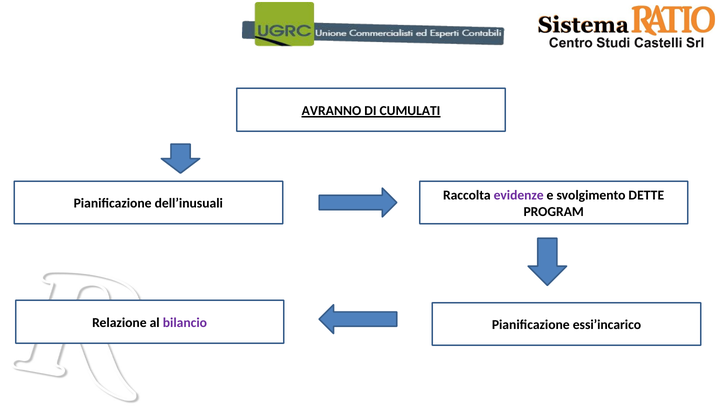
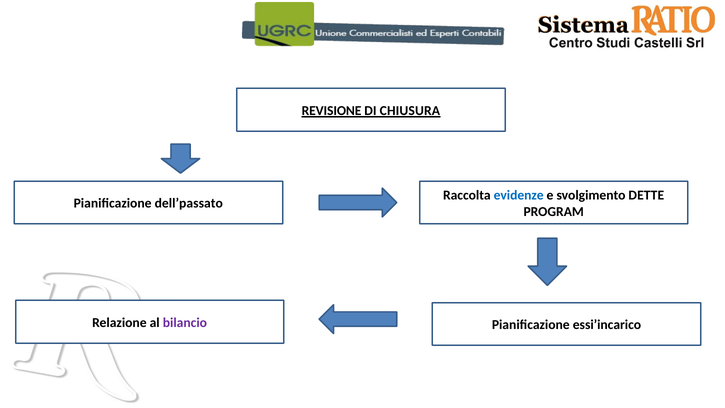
AVRANNO: AVRANNO -> REVISIONE
CUMULATI: CUMULATI -> CHIUSURA
evidenze colour: purple -> blue
dell’inusuali: dell’inusuali -> dell’passato
